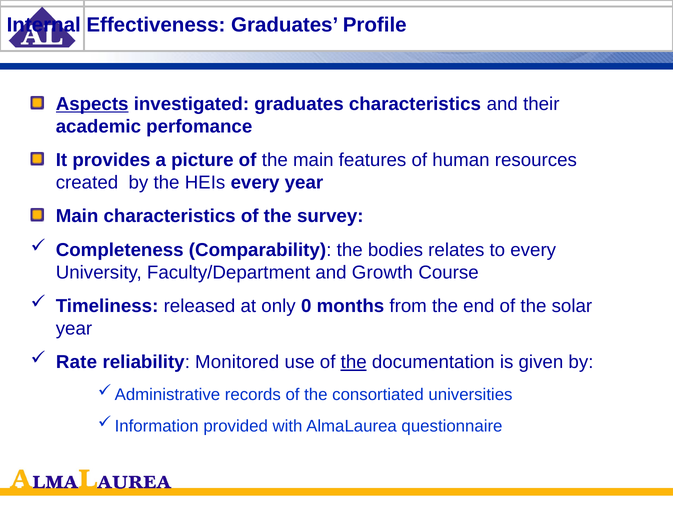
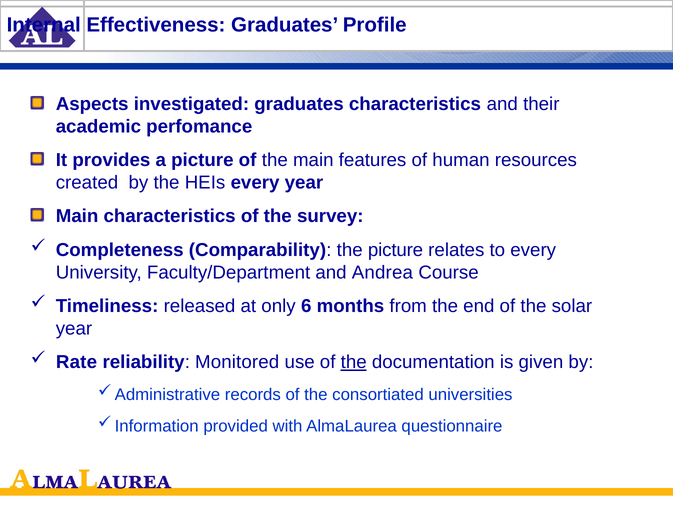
Aspects underline: present -> none
the bodies: bodies -> picture
Growth: Growth -> Andrea
0: 0 -> 6
